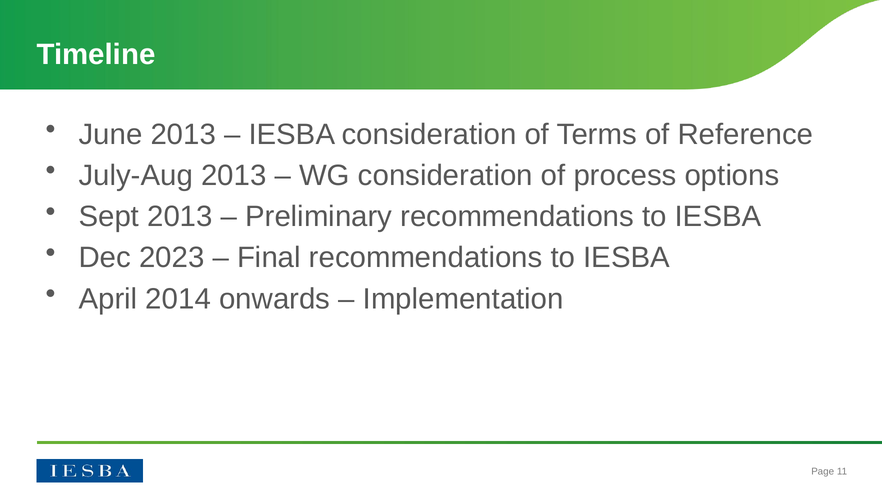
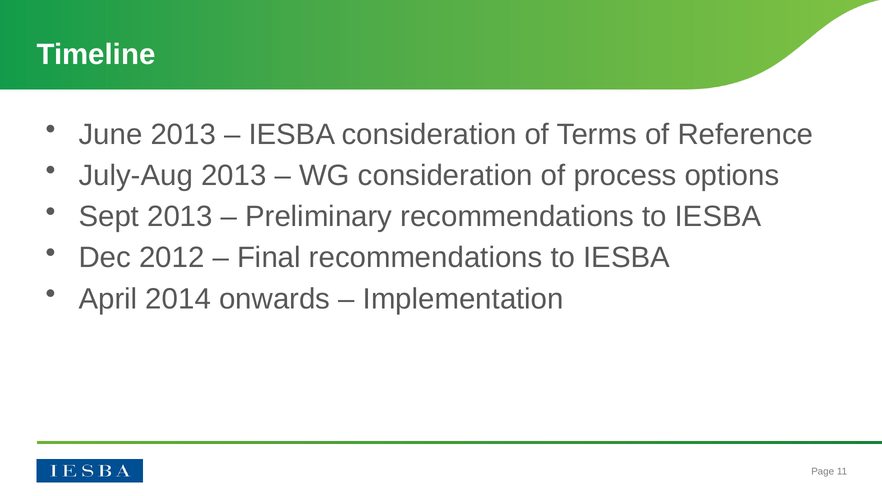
2023: 2023 -> 2012
